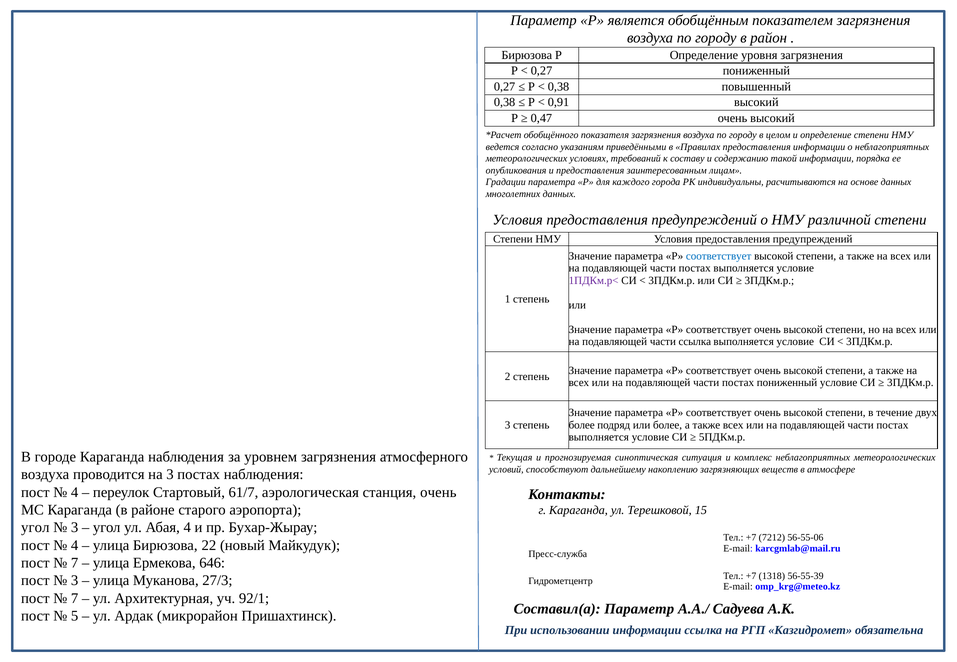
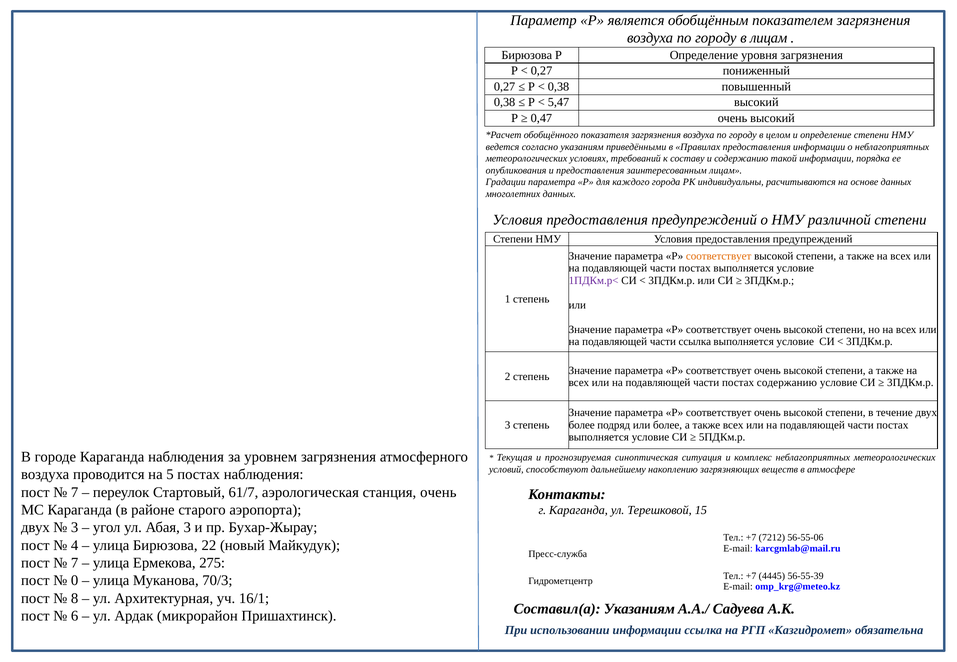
в район: район -> лицам
0,91: 0,91 -> 5,47
соответствует at (719, 256) colour: blue -> orange
постах пониженный: пониженный -> содержанию
на 3: 3 -> 5
4 at (75, 493): 4 -> 7
угол at (35, 528): угол -> двух
Абая 4: 4 -> 3
646: 646 -> 275
1318: 1318 -> 4445
3 at (75, 581): 3 -> 0
27/3: 27/3 -> 70/3
7 at (75, 599): 7 -> 8
92/1: 92/1 -> 16/1
Составил(а Параметр: Параметр -> Указаниям
5: 5 -> 6
